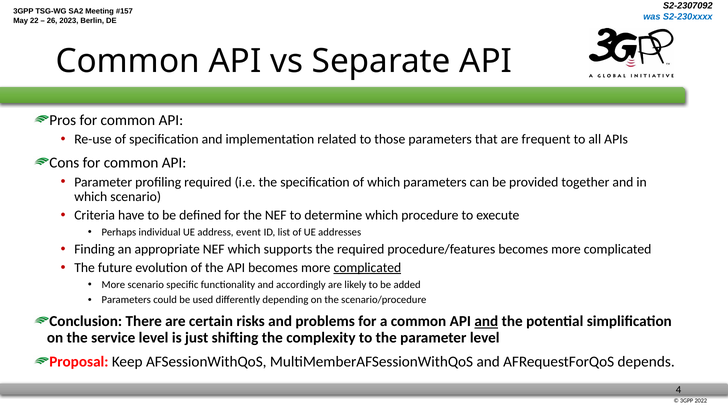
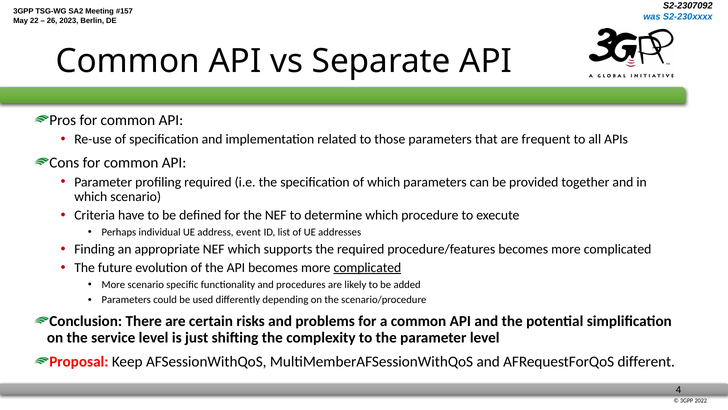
accordingly: accordingly -> procedures
and at (486, 321) underline: present -> none
depends: depends -> different
